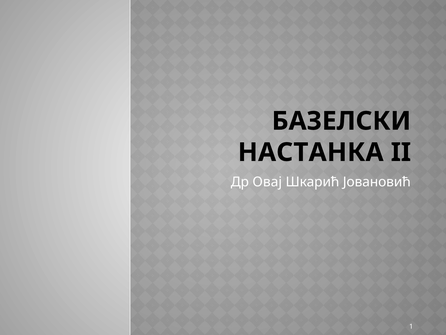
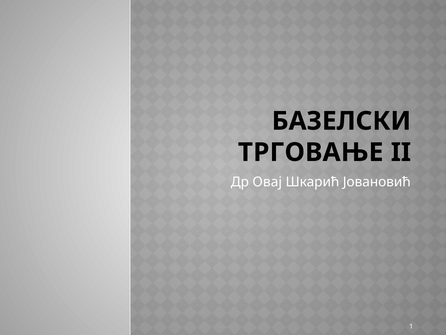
НАСТАНКА: НАСТАНКА -> ТРГОВАЊЕ
